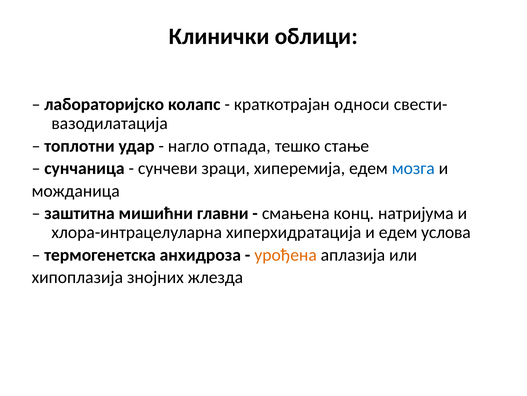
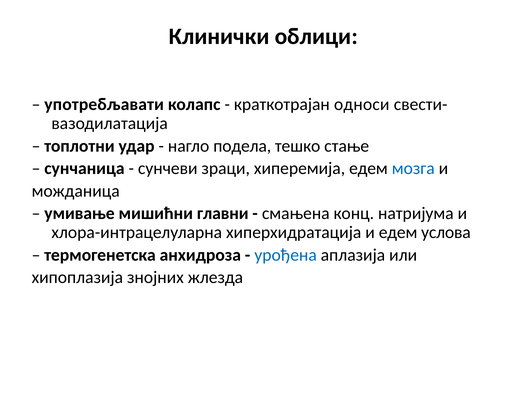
лабораторијско: лабораторијско -> употребљавати
отпада: отпада -> подела
заштитна: заштитна -> умивање
урођена colour: orange -> blue
